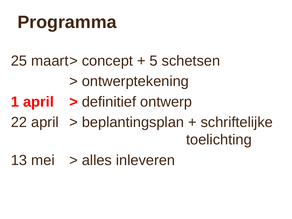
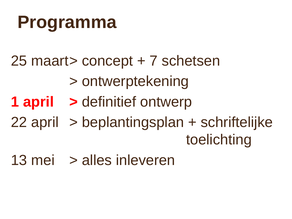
5: 5 -> 7
